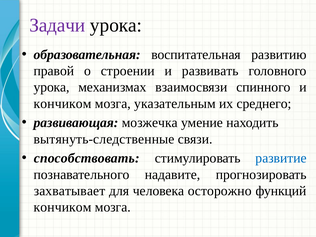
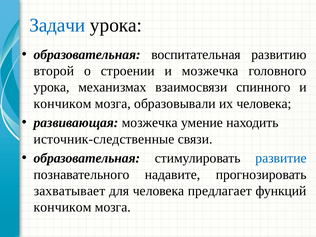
Задачи colour: purple -> blue
правой: правой -> второй
и развивать: развивать -> мозжечка
указательным: указательным -> образовывали
их среднего: среднего -> человека
вытянуть-следственные: вытянуть-следственные -> источник-следственные
способствовать at (87, 158): способствовать -> образовательная
осторожно: осторожно -> предлагает
